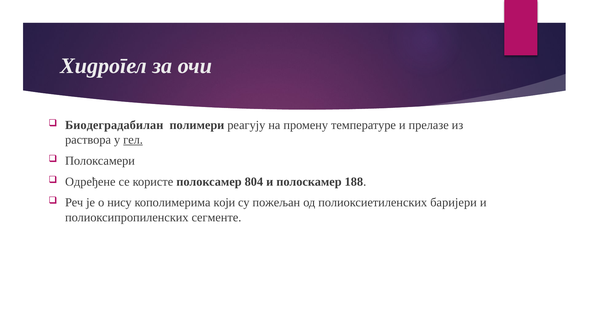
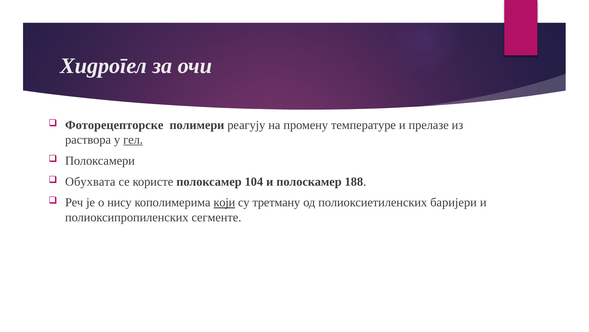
Биодеградабилан: Биодеградабилан -> Фоторецепторске
Одређене: Одређене -> Oбухвата
804: 804 -> 104
који underline: none -> present
пожељан: пожељан -> третману
